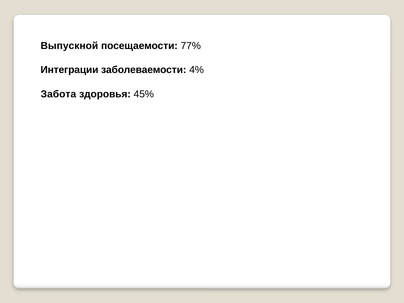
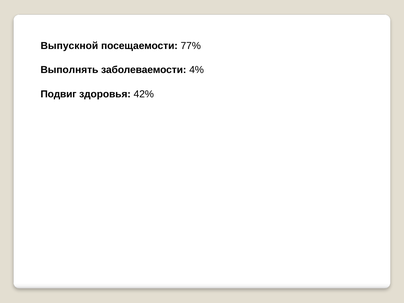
Интеграции: Интеграции -> Выполнять
Забота: Забота -> Подвиг
45%: 45% -> 42%
